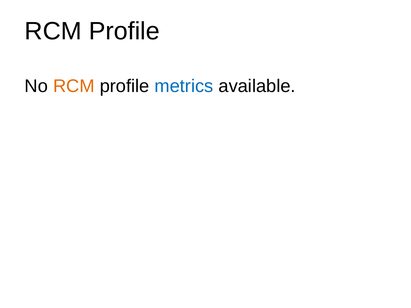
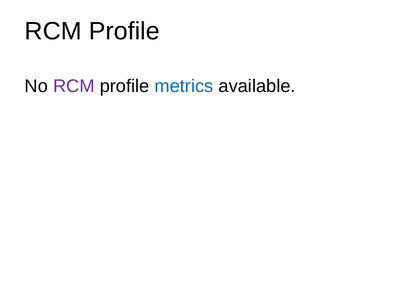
RCM at (74, 86) colour: orange -> purple
